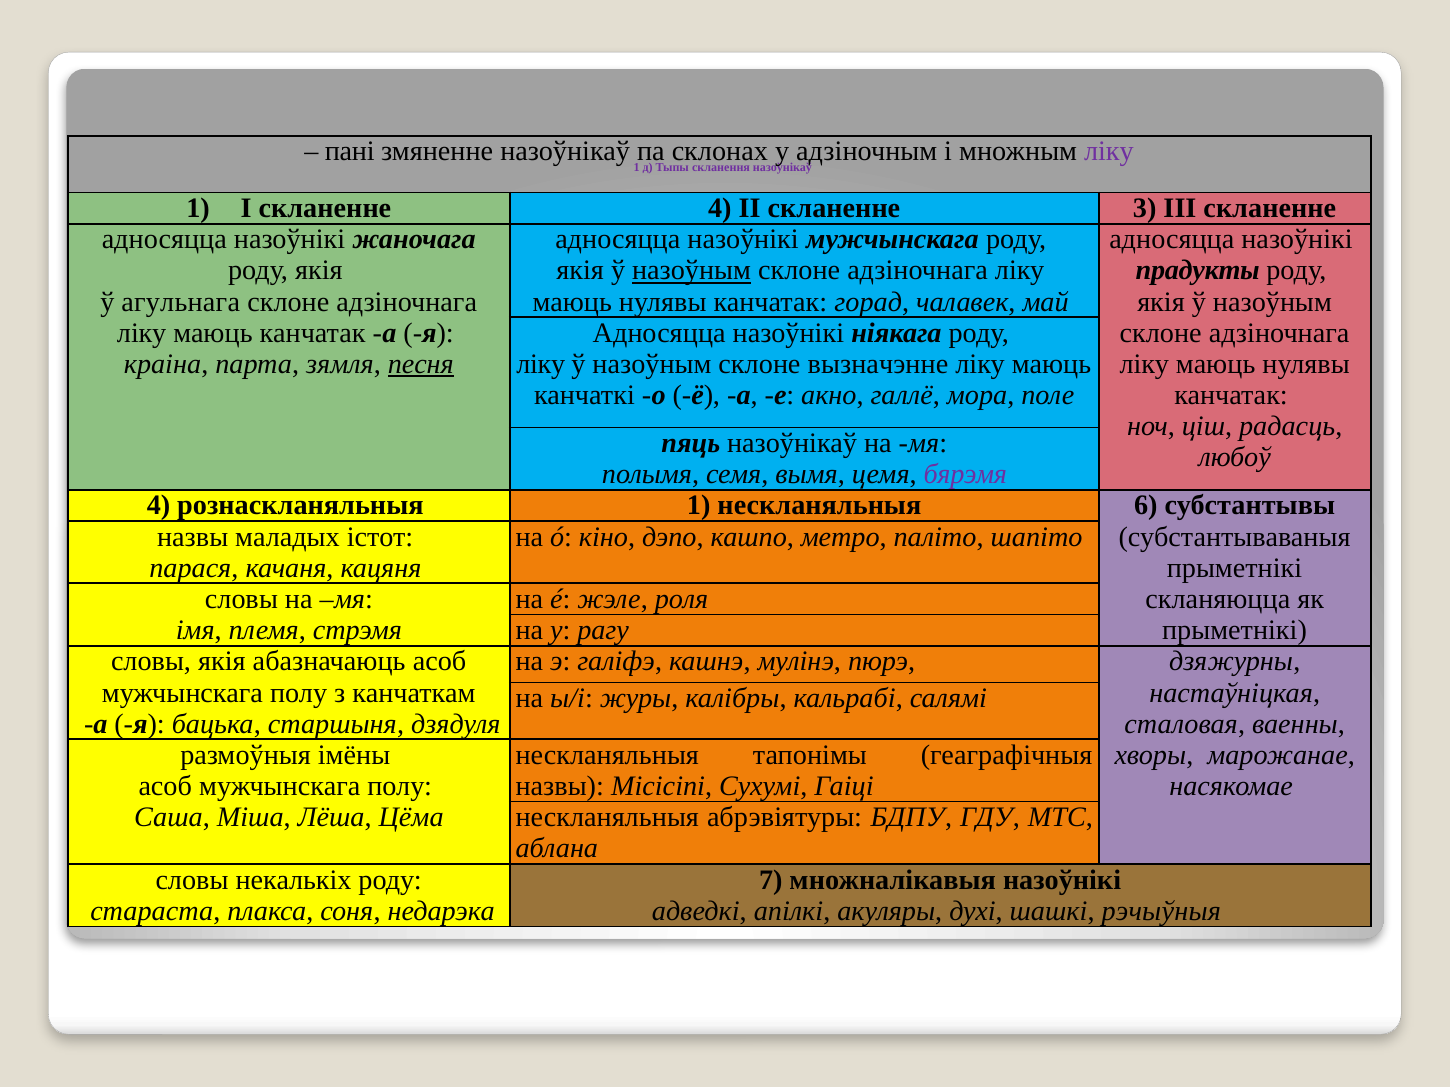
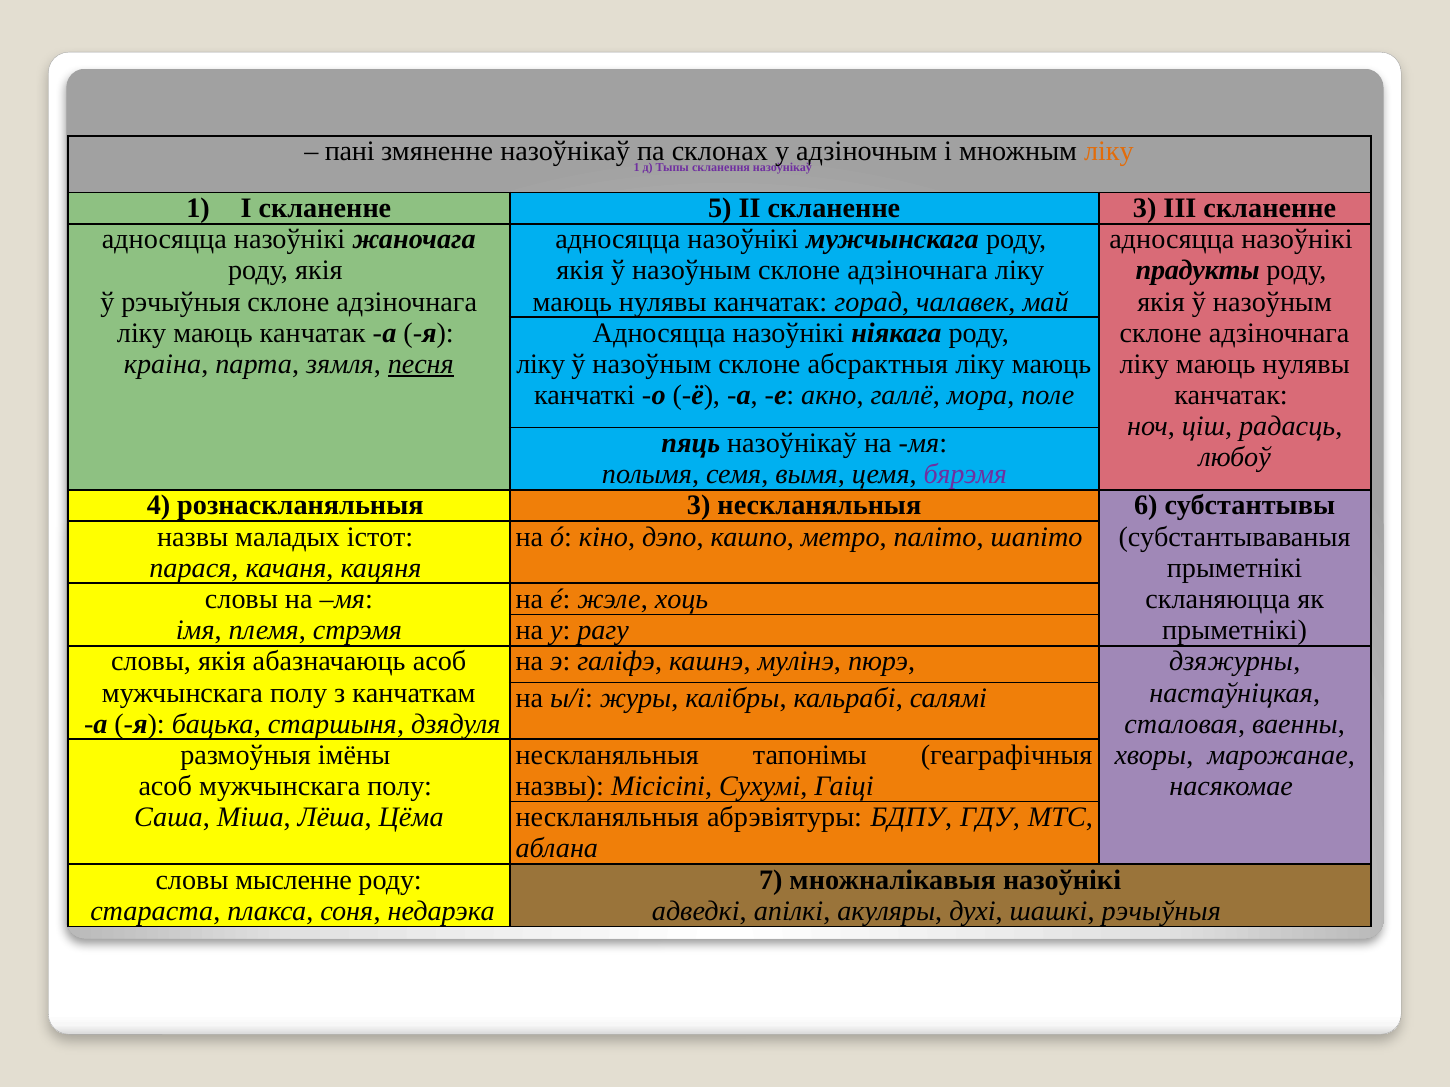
ліку at (1109, 152) colour: purple -> orange
скланенне 4: 4 -> 5
назоўным at (692, 271) underline: present -> none
ў агульнага: агульнага -> рэчыўныя
вызначэнне: вызначэнне -> абсрактныя
рознаскланяльныя 1: 1 -> 3
роля: роля -> хоць
некалькіх: некалькіх -> мысленне
